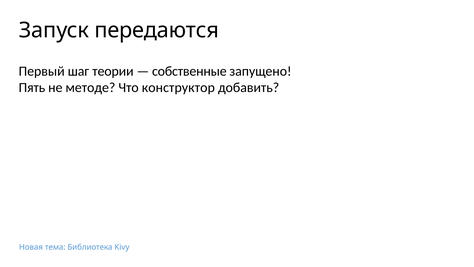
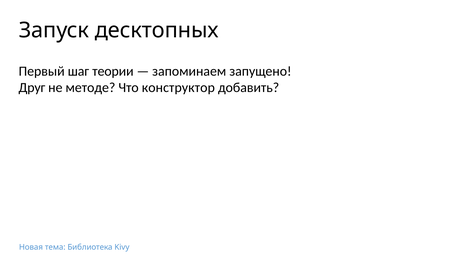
передаются: передаются -> десктопных
собственные: собственные -> запоминаем
Пять: Пять -> Друг
